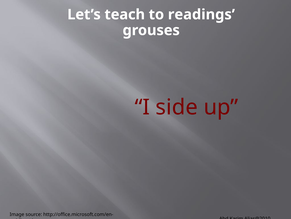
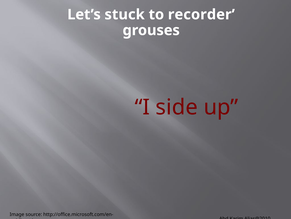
teach: teach -> stuck
readings: readings -> recorder
